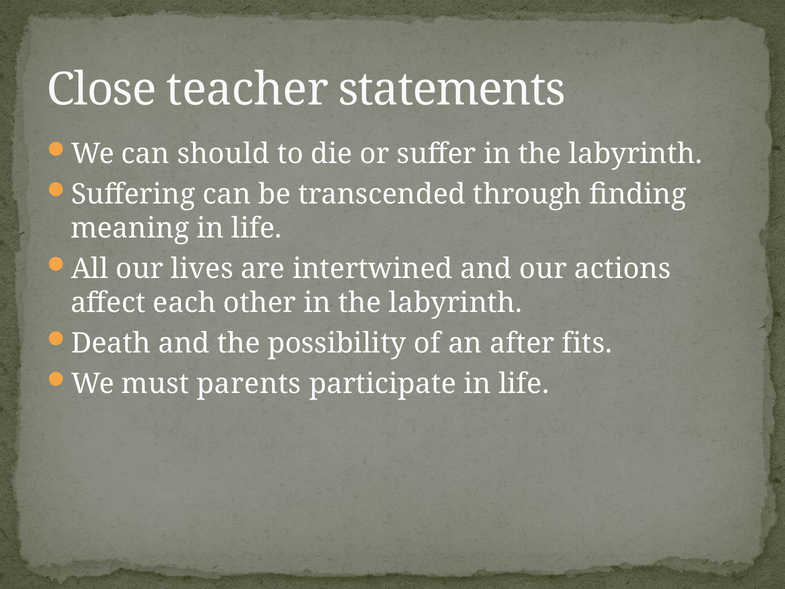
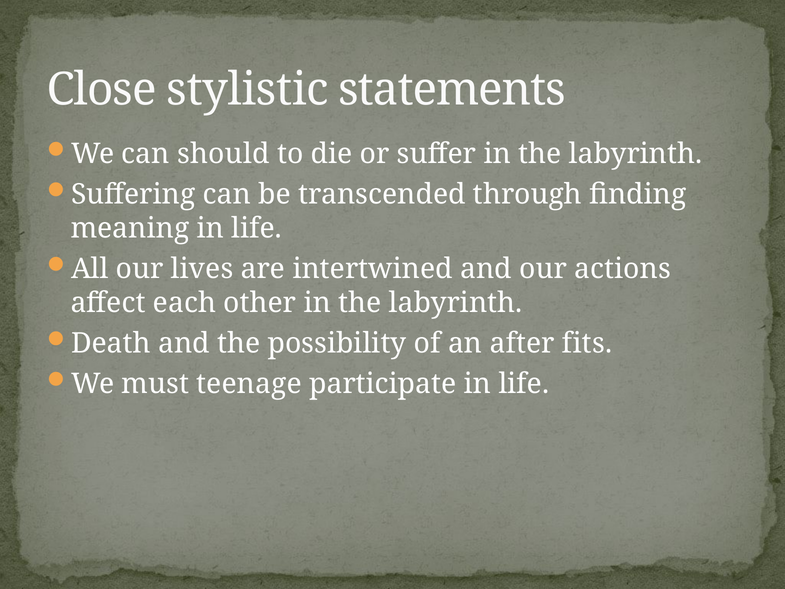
teacher: teacher -> stylistic
parents: parents -> teenage
